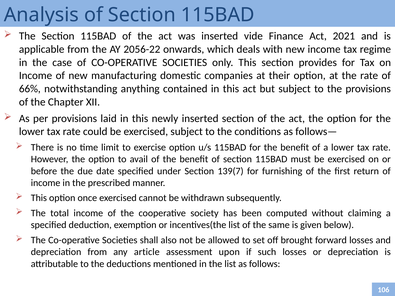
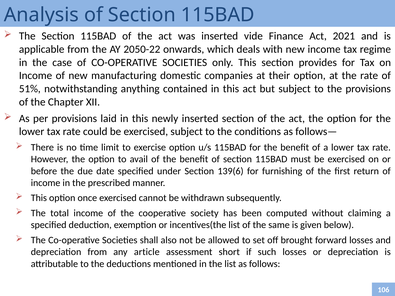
2056-22: 2056-22 -> 2050-22
66%: 66% -> 51%
139(7: 139(7 -> 139(6
upon: upon -> short
